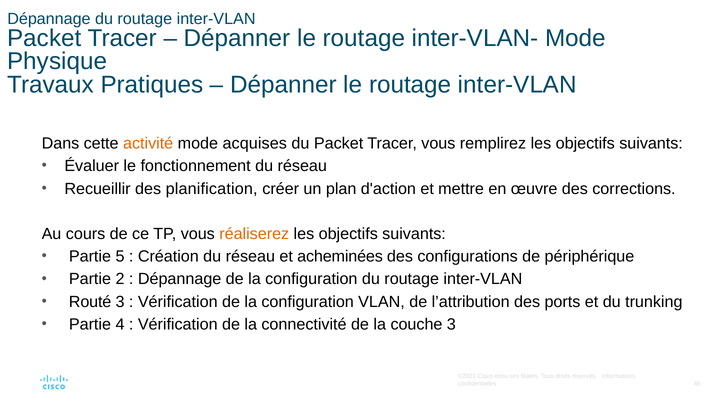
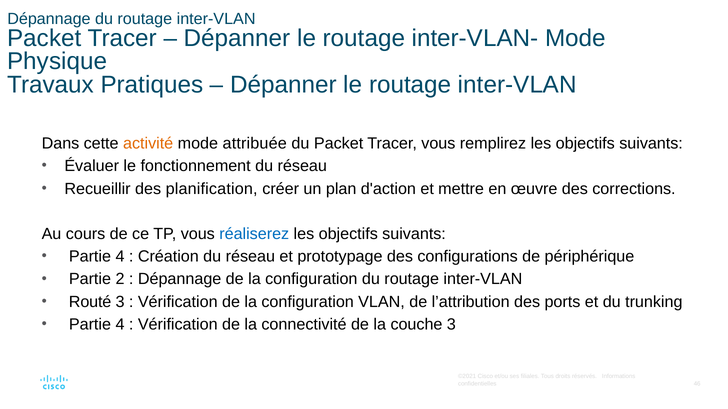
acquises: acquises -> attribuée
réaliserez colour: orange -> blue
5 at (120, 257): 5 -> 4
acheminées: acheminées -> prototypage
